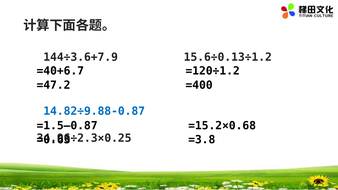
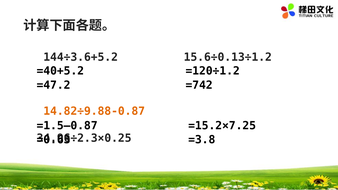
144÷3.6+7.9: 144÷3.6+7.9 -> 144÷3.6+5.2
=40+6.7: =40+6.7 -> =40+5.2
=400: =400 -> =742
14.82÷9.88-0.87 colour: blue -> orange
=15.2×0.68: =15.2×0.68 -> =15.2×7.25
